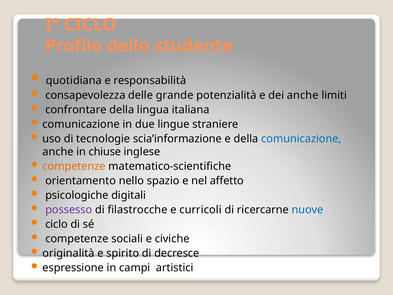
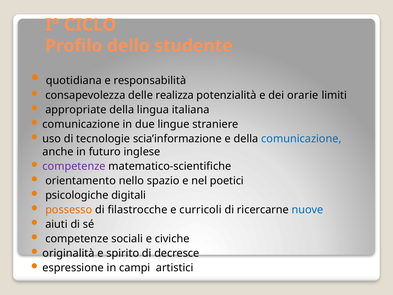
grande: grande -> realizza
dei anche: anche -> orarie
confrontare: confrontare -> appropriate
chiuse: chiuse -> futuro
competenze at (74, 166) colour: orange -> purple
affetto: affetto -> poetici
possesso colour: purple -> orange
ciclo at (56, 224): ciclo -> aiuti
